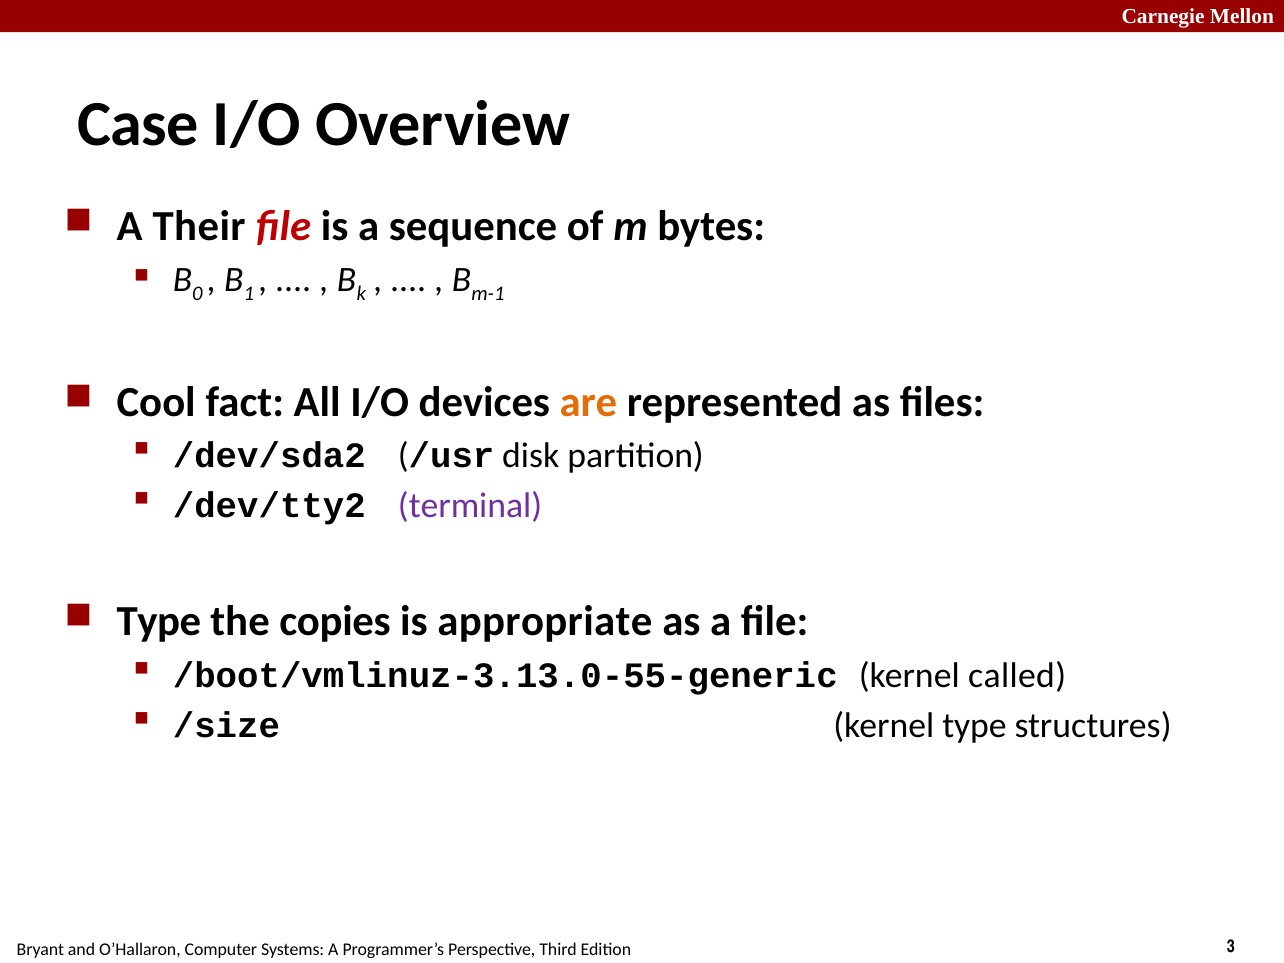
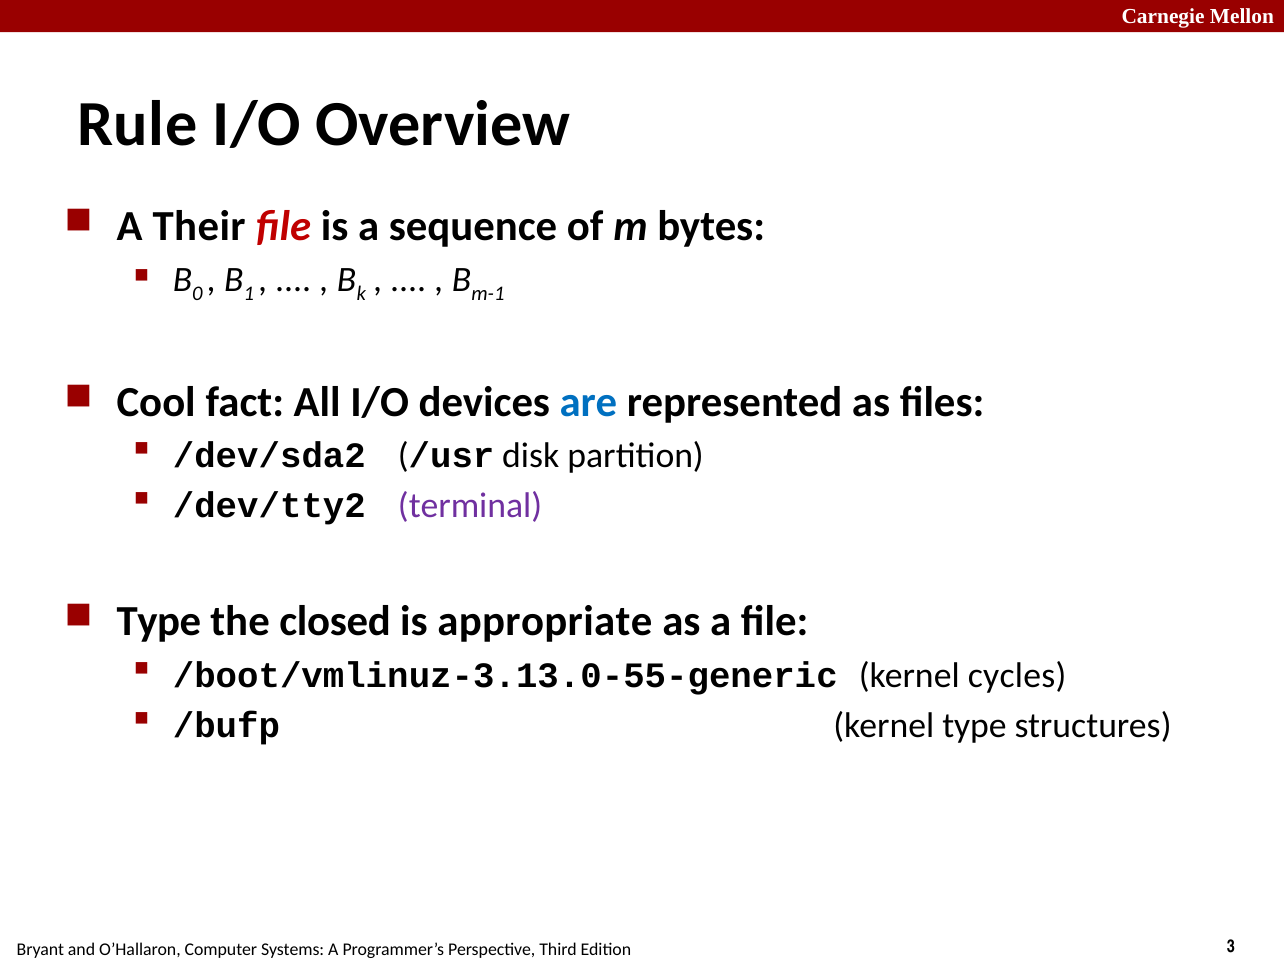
Case: Case -> Rule
are colour: orange -> blue
copies: copies -> closed
called: called -> cycles
/size: /size -> /bufp
